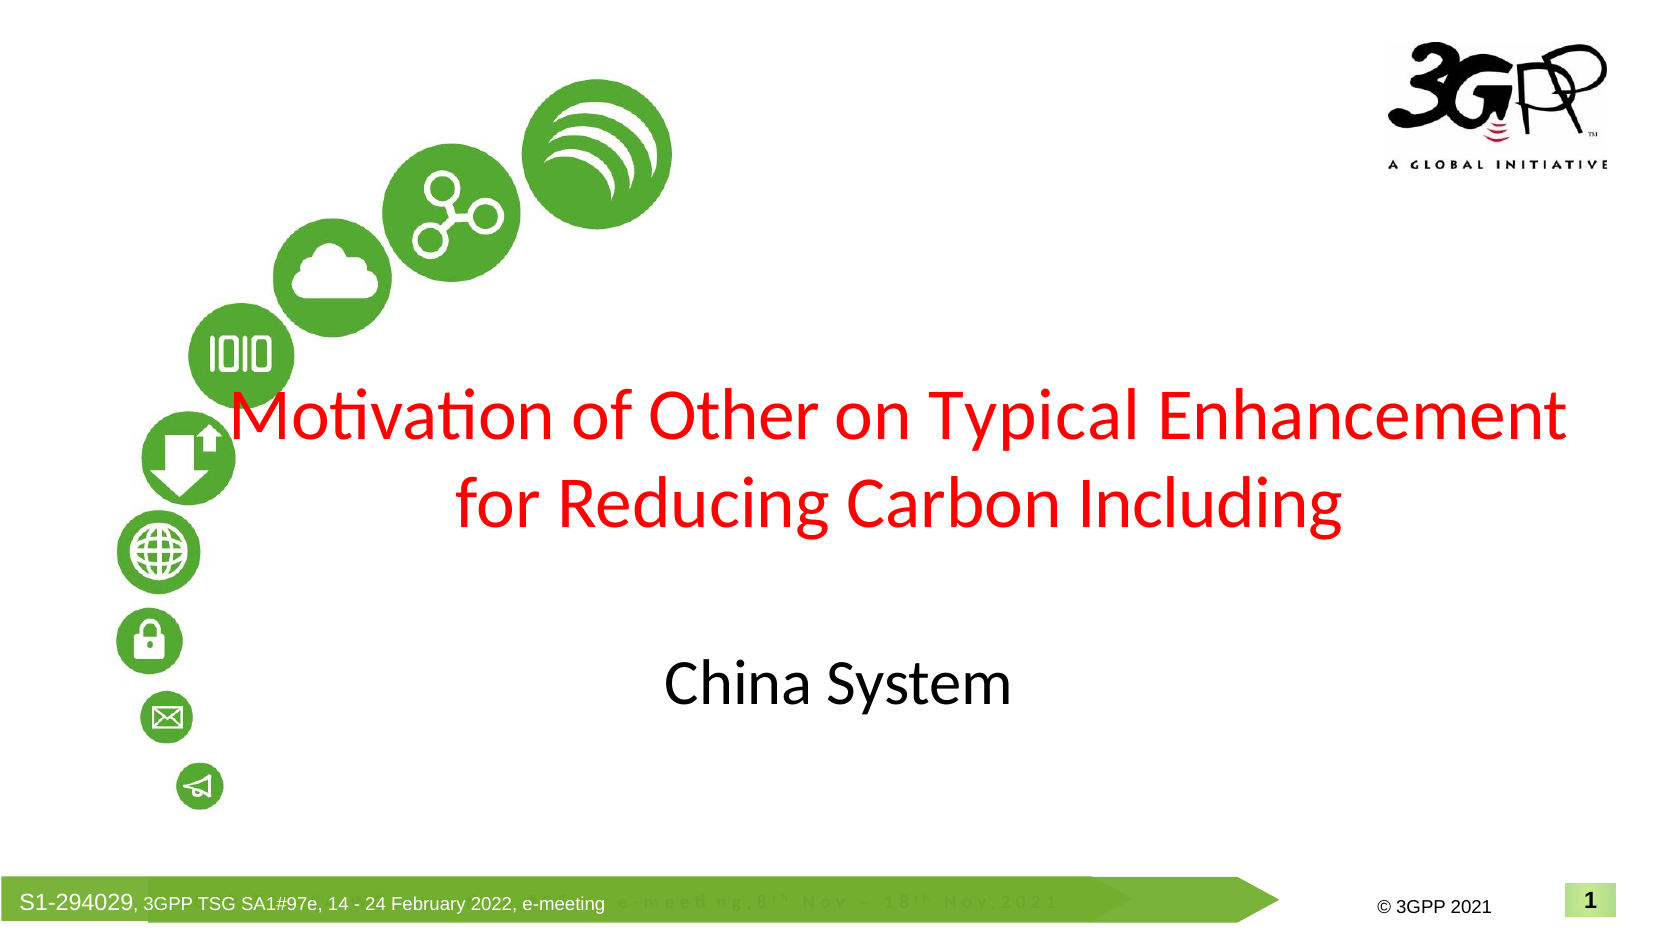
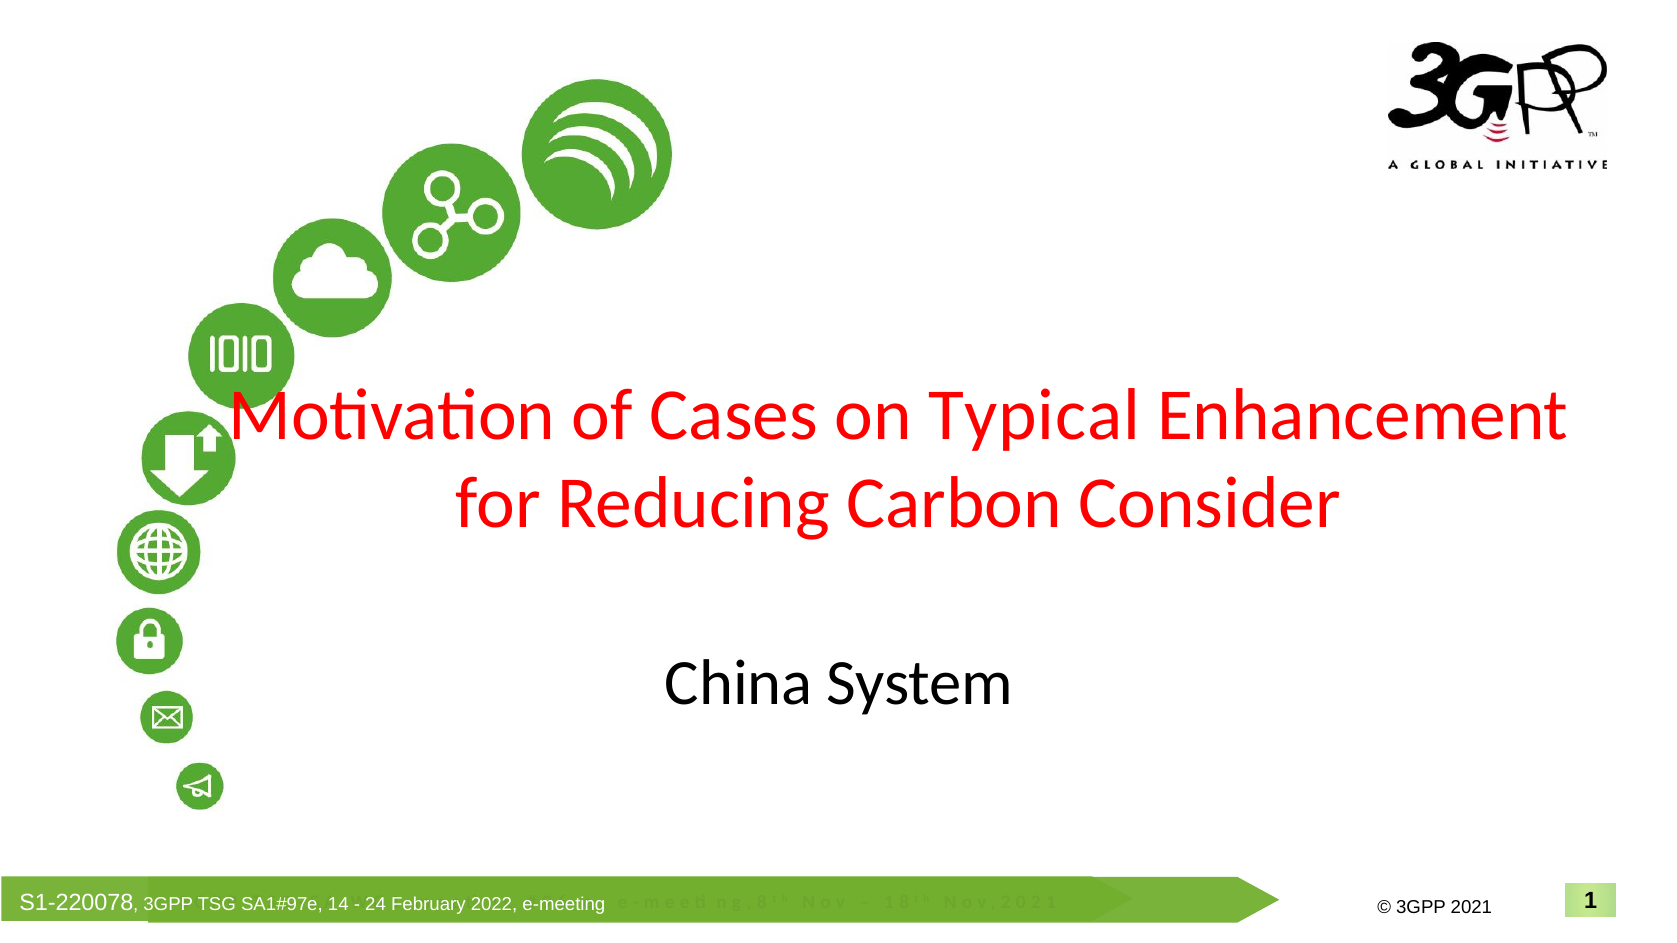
Other: Other -> Cases
Including: Including -> Consider
S1-294029: S1-294029 -> S1-220078
